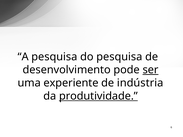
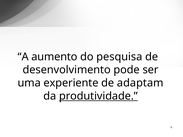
A pesquisa: pesquisa -> aumento
ser underline: present -> none
indústria: indústria -> adaptam
